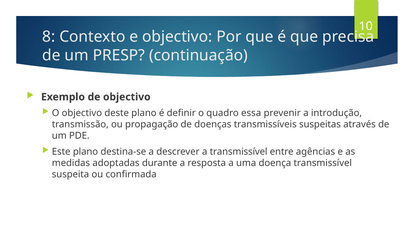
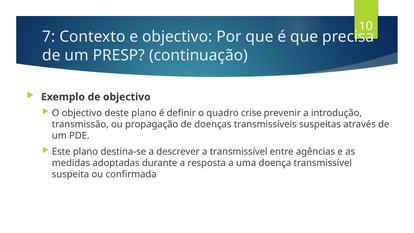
8: 8 -> 7
essa: essa -> crise
